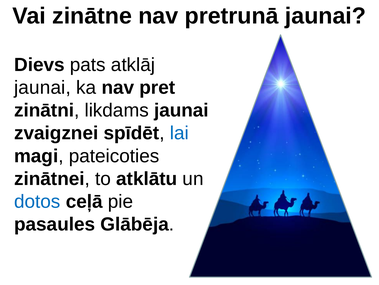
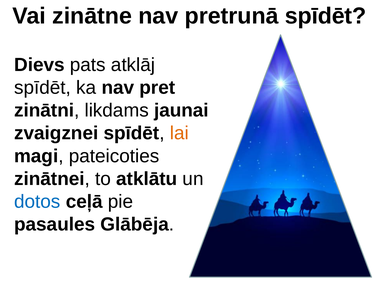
pretrunā jaunai: jaunai -> spīdēt
jaunai at (42, 87): jaunai -> spīdēt
lai colour: blue -> orange
